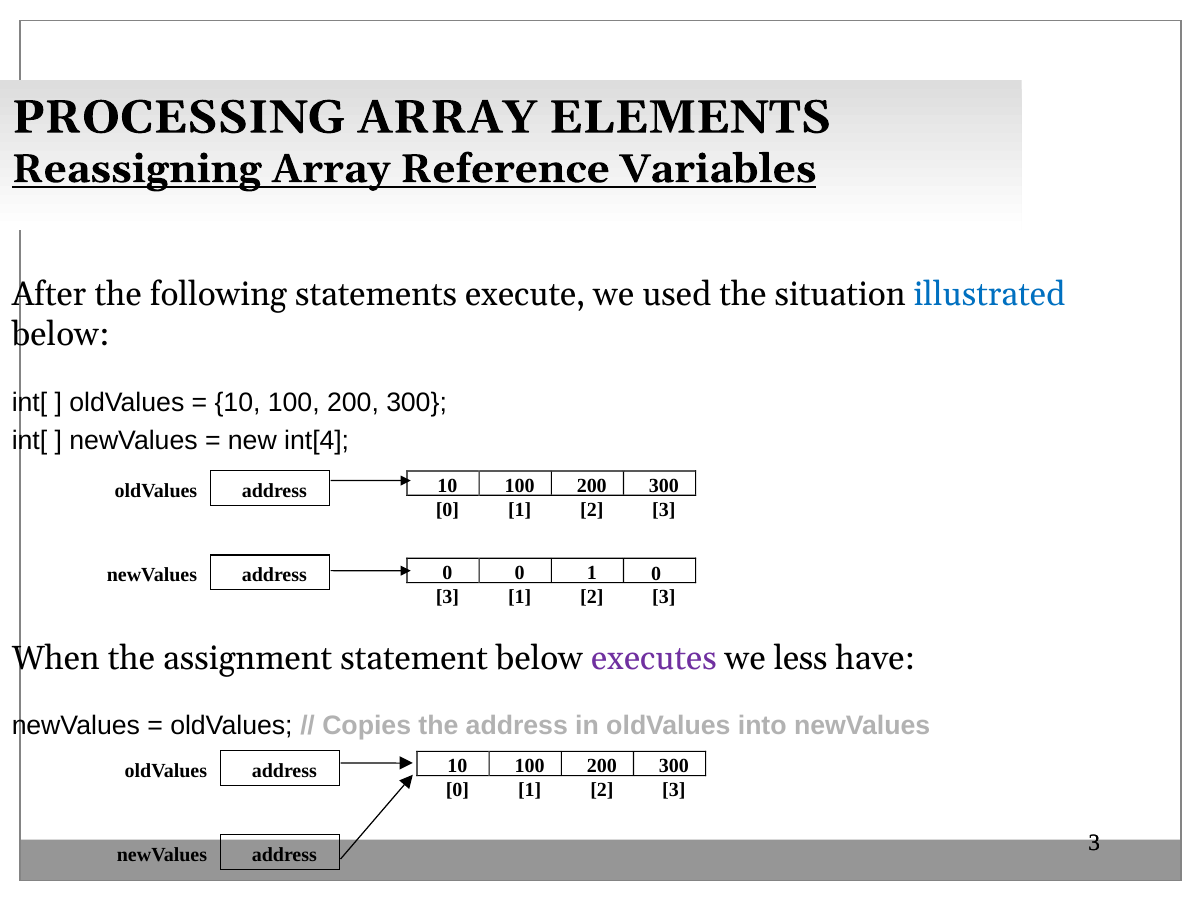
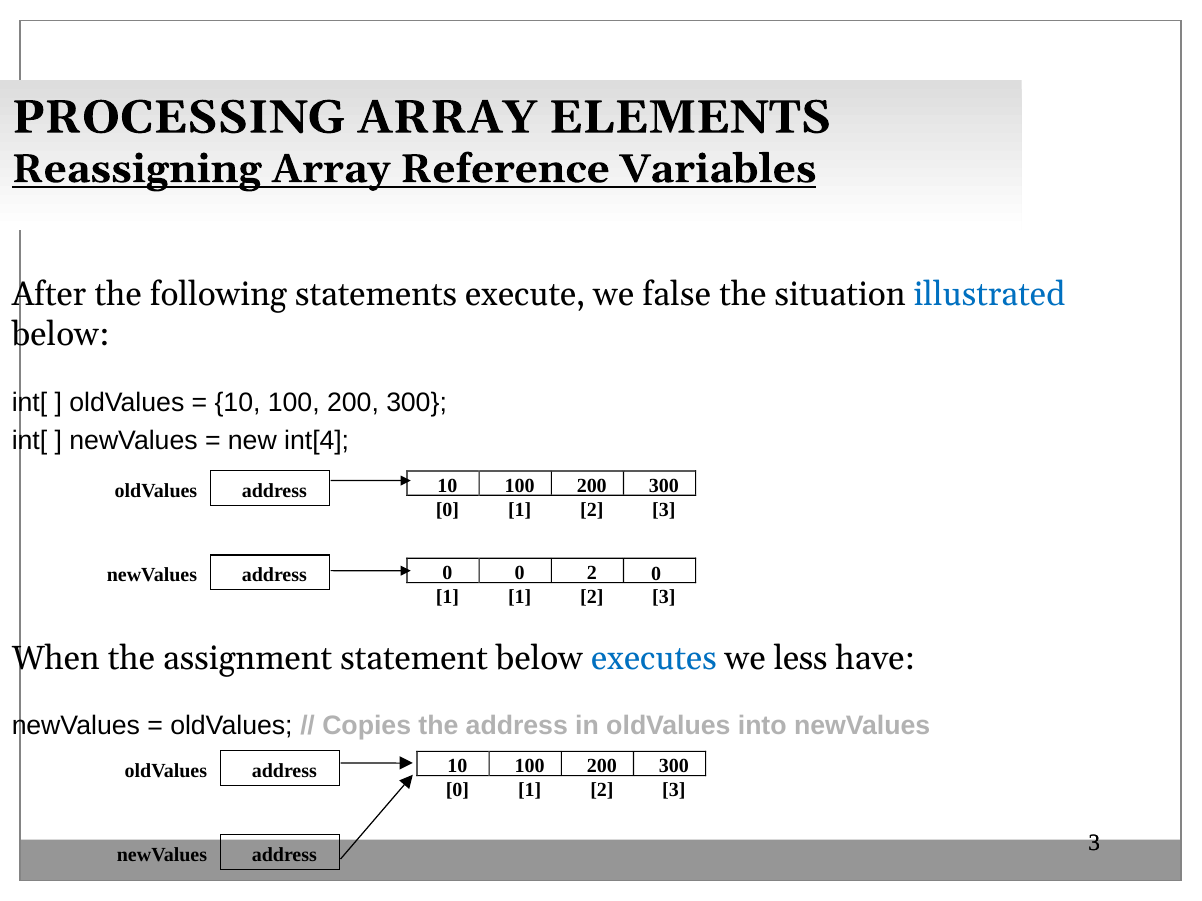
used: used -> false
0 0 1: 1 -> 2
3 at (447, 598): 3 -> 1
executes colour: purple -> blue
